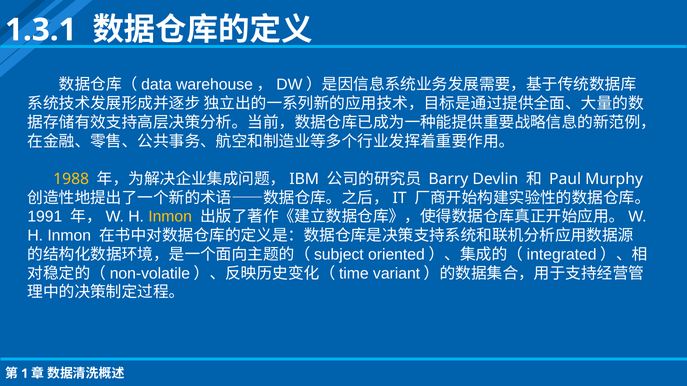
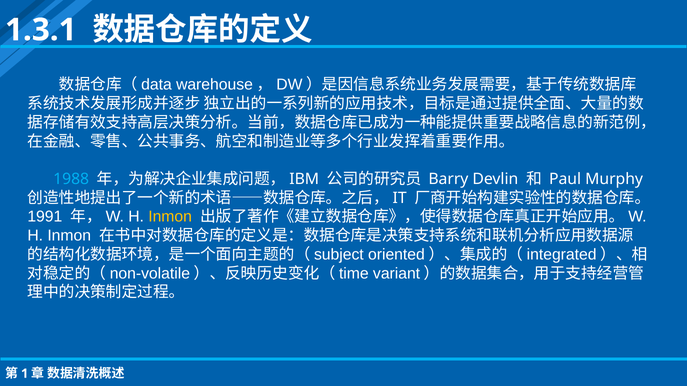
1988 colour: yellow -> light blue
